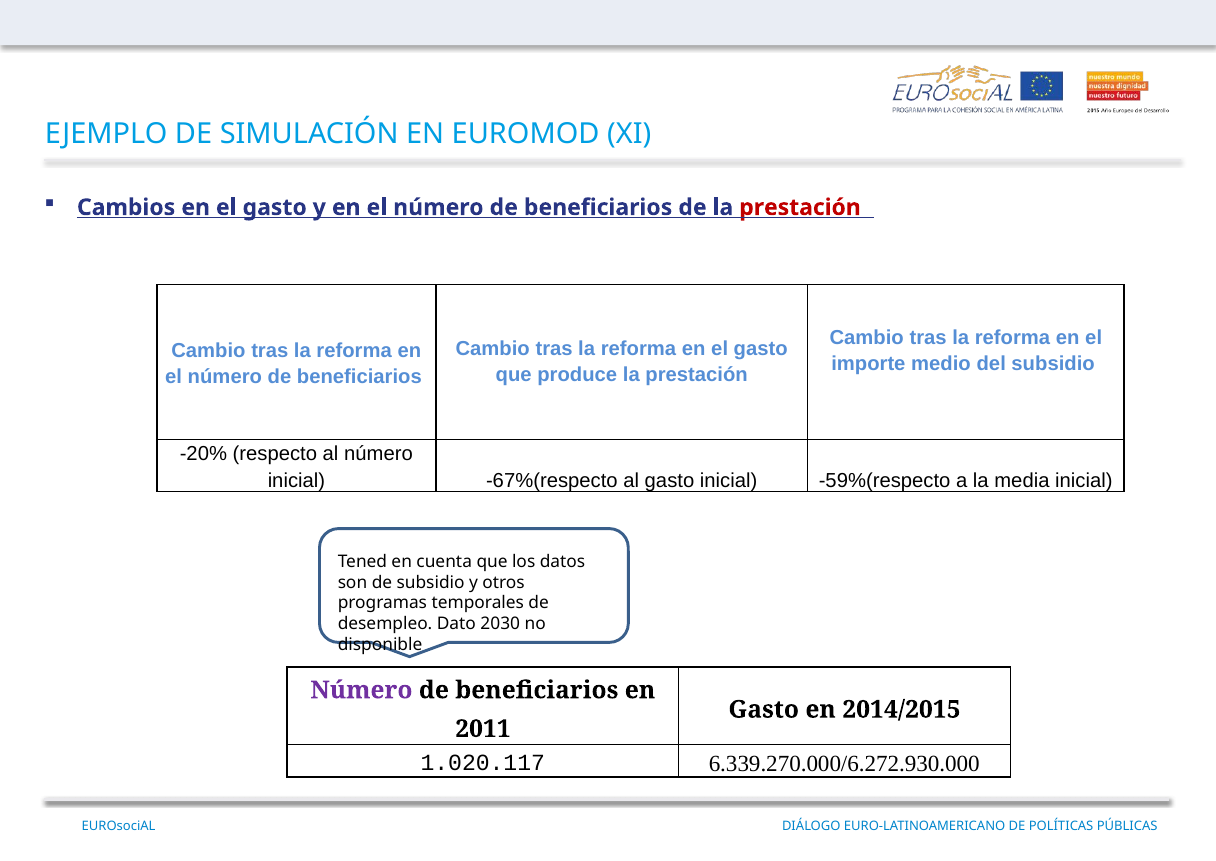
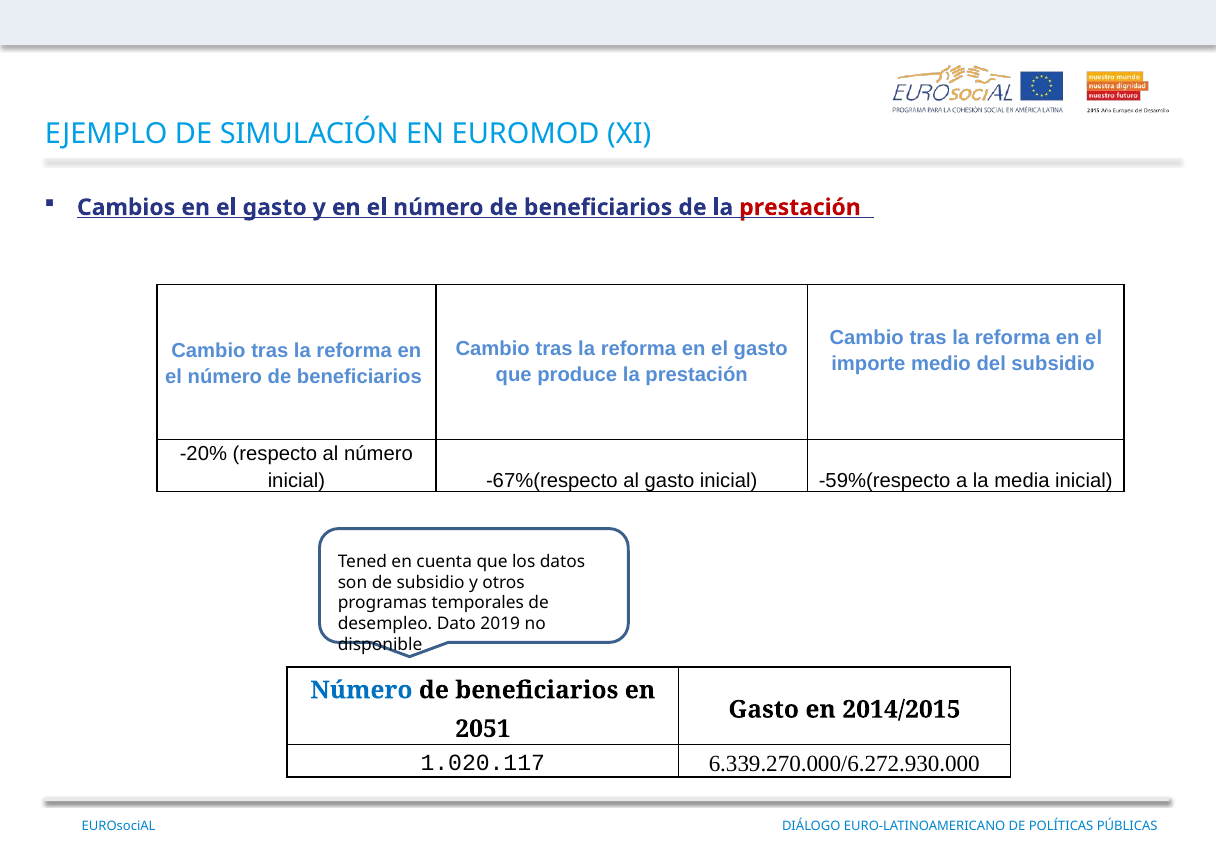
2030: 2030 -> 2019
Número at (361, 690) colour: purple -> blue
2011: 2011 -> 2051
